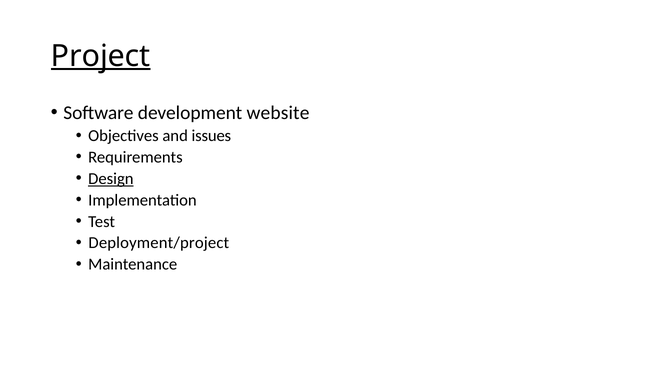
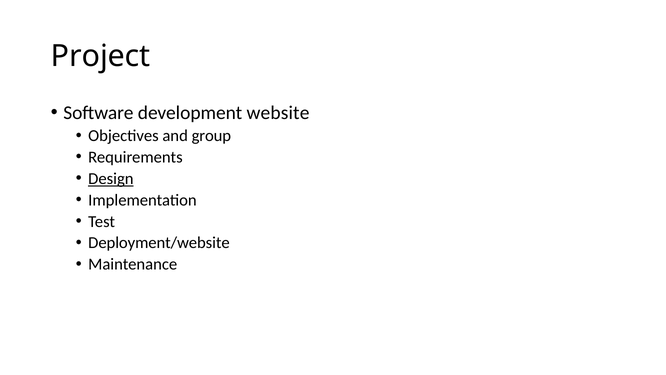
Project underline: present -> none
issues: issues -> group
Deployment/project: Deployment/project -> Deployment/website
